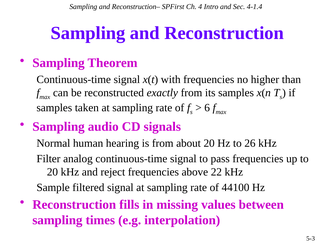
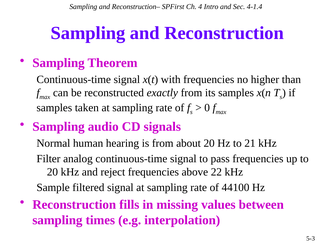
6: 6 -> 0
26: 26 -> 21
